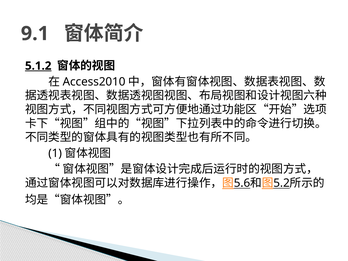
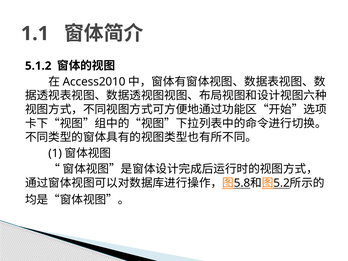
9.1: 9.1 -> 1.1
5.1.2 underline: present -> none
5.6: 5.6 -> 5.8
